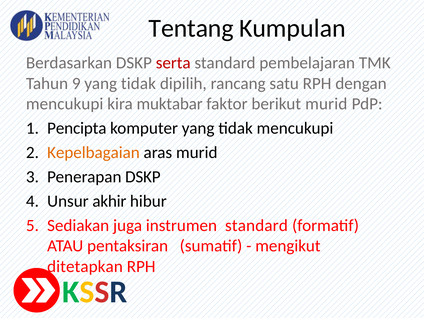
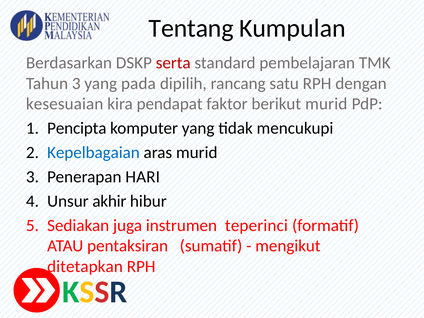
Tahun 9: 9 -> 3
tidak at (138, 84): tidak -> pada
mencukupi at (65, 104): mencukupi -> kesesuaian
muktabar: muktabar -> pendapat
Kepelbagaian colour: orange -> blue
Penerapan DSKP: DSKP -> HARI
instrumen standard: standard -> teperinci
